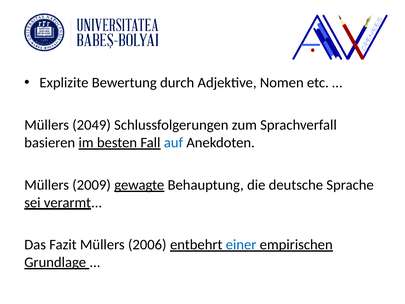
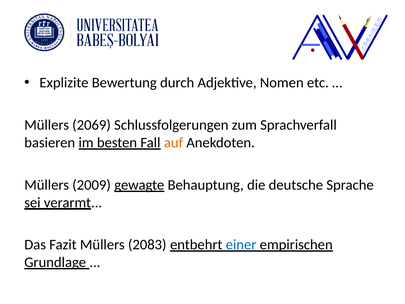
2049: 2049 -> 2069
auf colour: blue -> orange
2006: 2006 -> 2083
